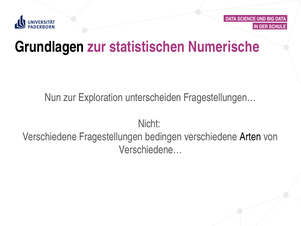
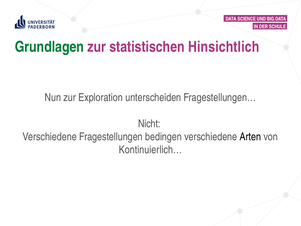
Grundlagen colour: black -> green
Numerische: Numerische -> Hinsichtlich
Verschiedene…: Verschiedene… -> Kontinuierlich…
